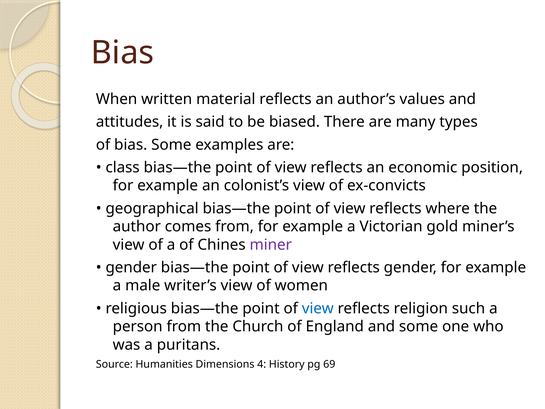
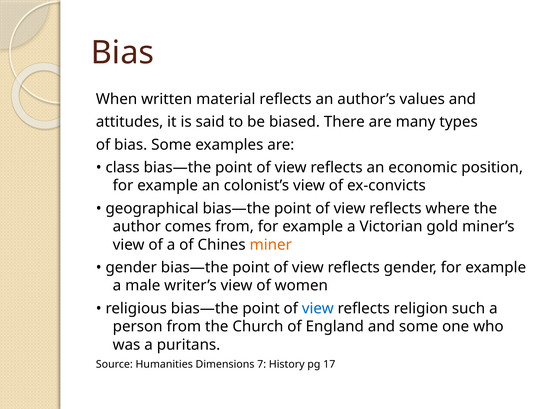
miner colour: purple -> orange
4: 4 -> 7
69: 69 -> 17
